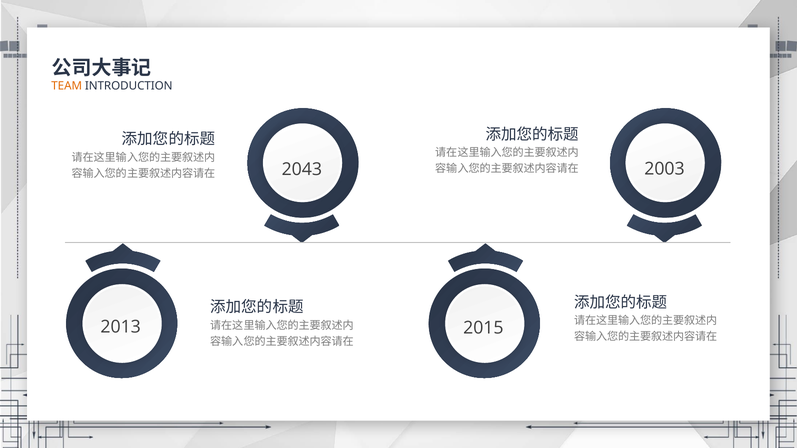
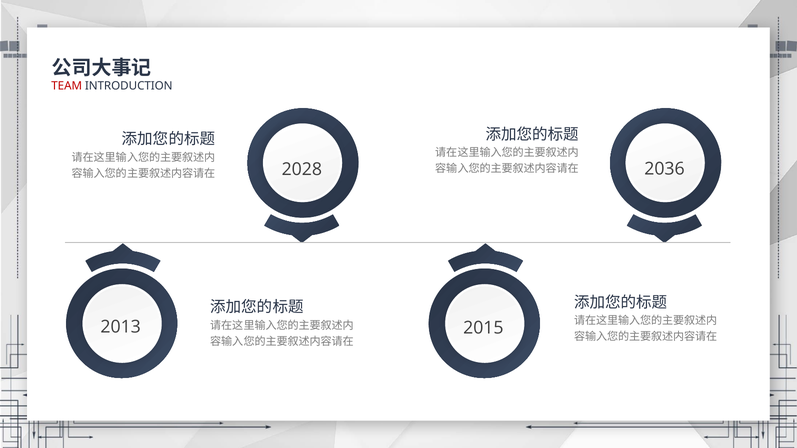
TEAM colour: orange -> red
2003: 2003 -> 2036
2043: 2043 -> 2028
